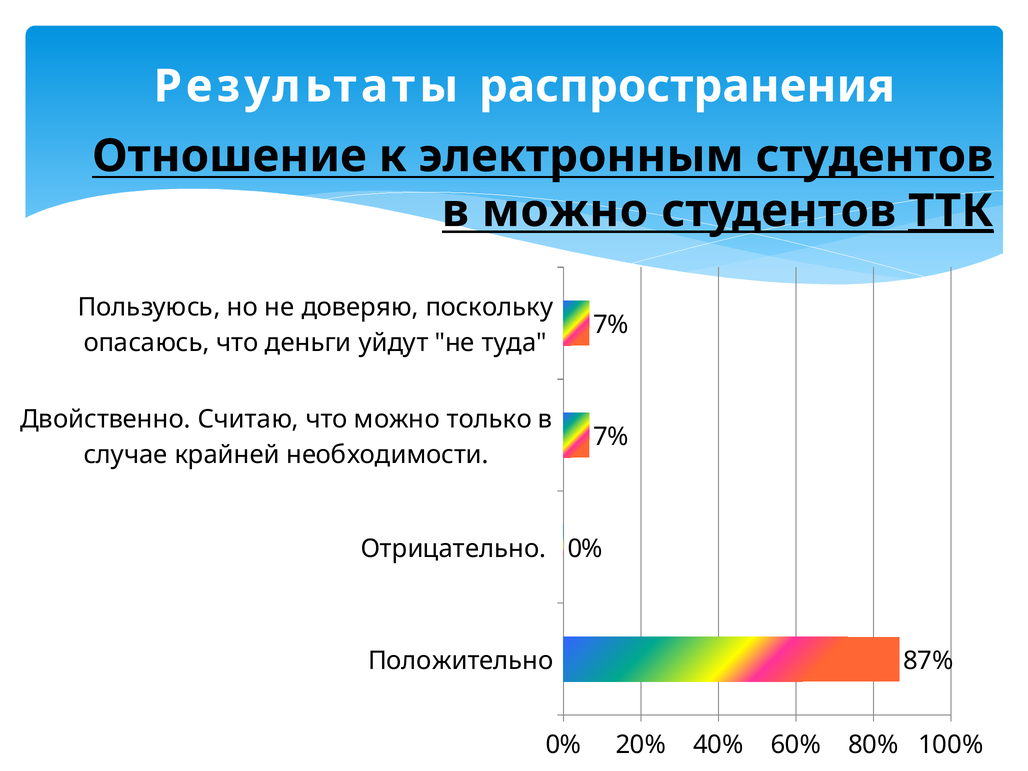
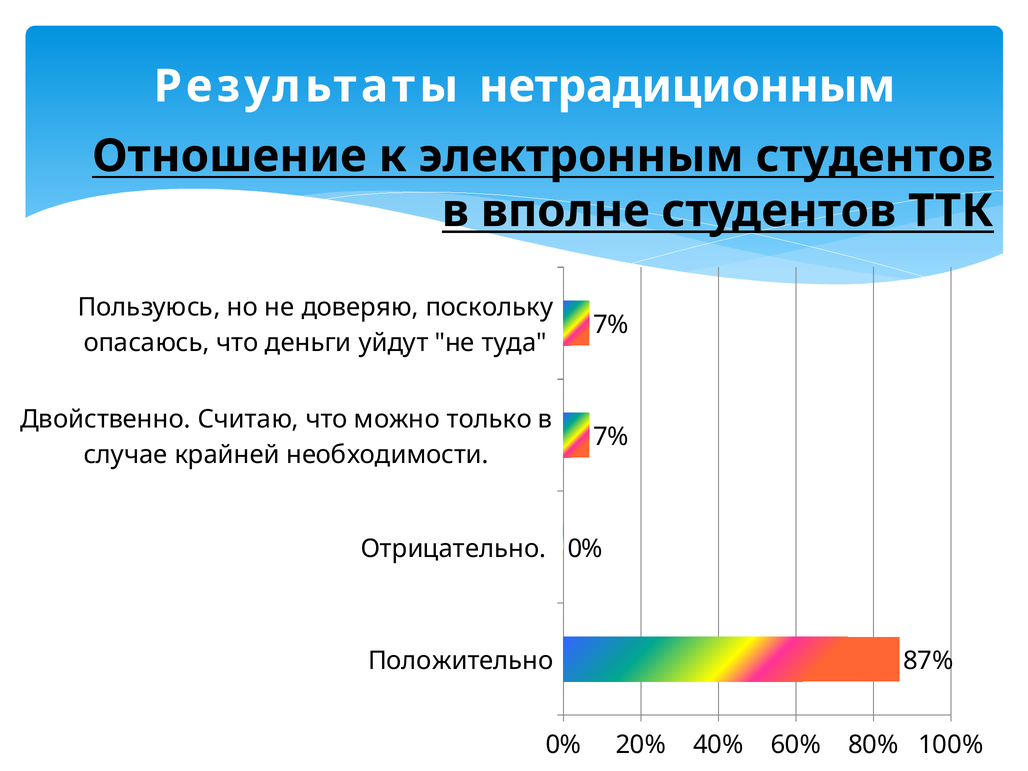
распространения: распространения -> нетрадиционным
в можно: можно -> вполне
ТТК underline: present -> none
